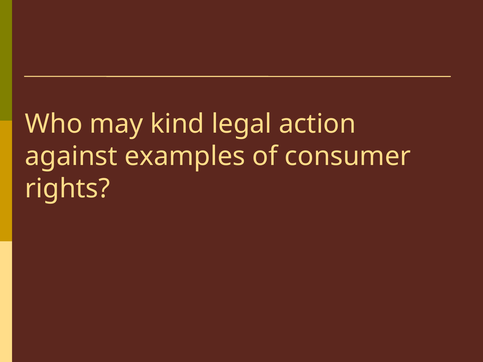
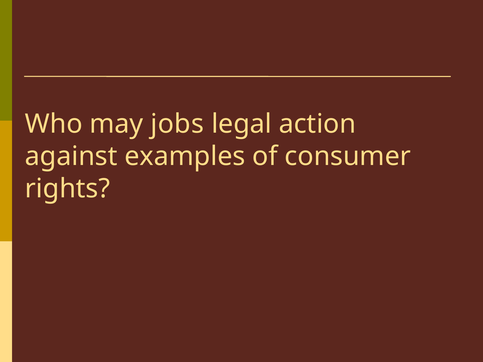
kind: kind -> jobs
